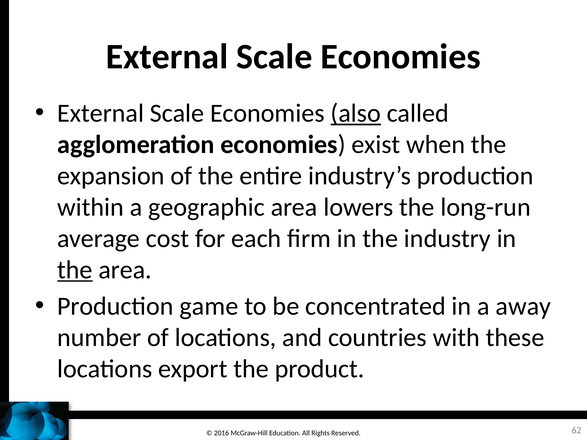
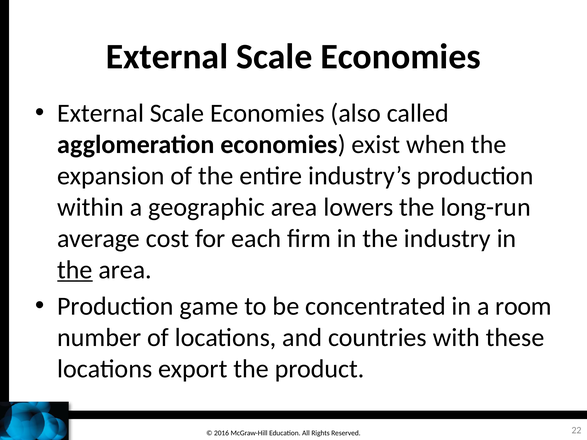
also underline: present -> none
away: away -> room
62: 62 -> 22
